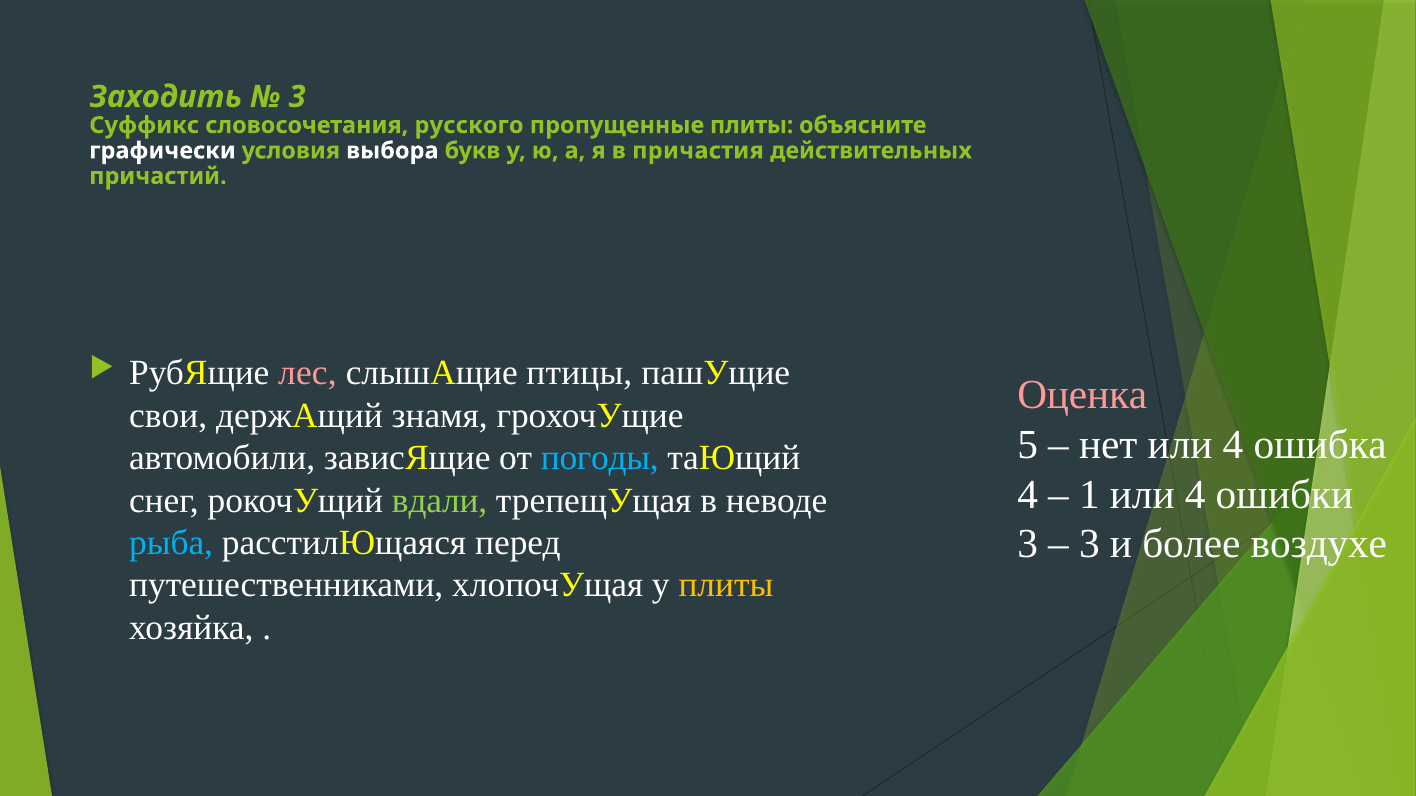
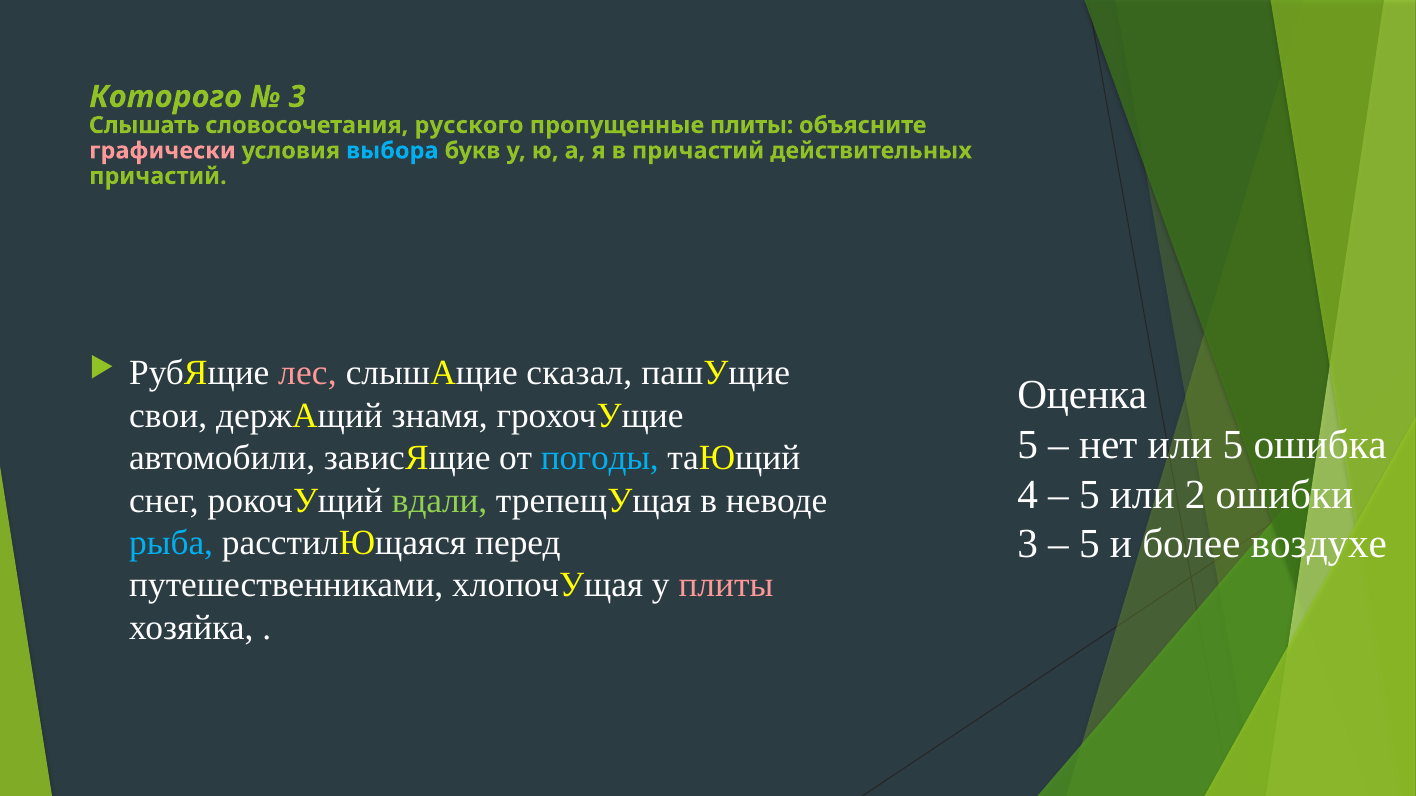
Заходить: Заходить -> Которого
Суффикс: Суффикс -> Слышать
графически colour: white -> pink
выбора colour: white -> light blue
в причастия: причастия -> причастий
птицы: птицы -> сказал
Оценка colour: pink -> white
нет или 4: 4 -> 5
1 at (1089, 495): 1 -> 5
4 at (1195, 495): 4 -> 2
3 at (1089, 544): 3 -> 5
плиты at (726, 586) colour: yellow -> pink
